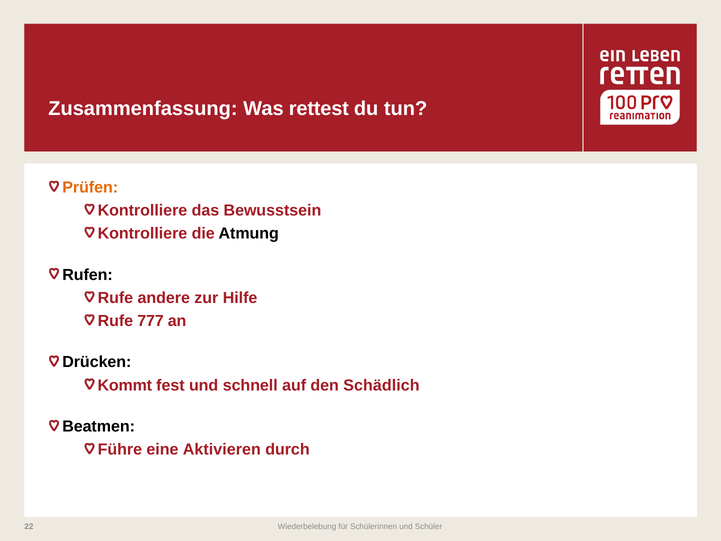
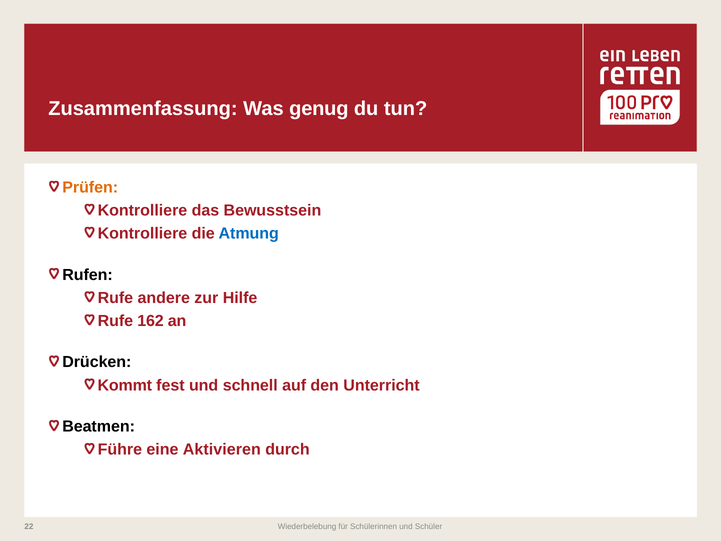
rettest: rettest -> genug
Atmung colour: black -> blue
777: 777 -> 162
Schädlich: Schädlich -> Unterricht
